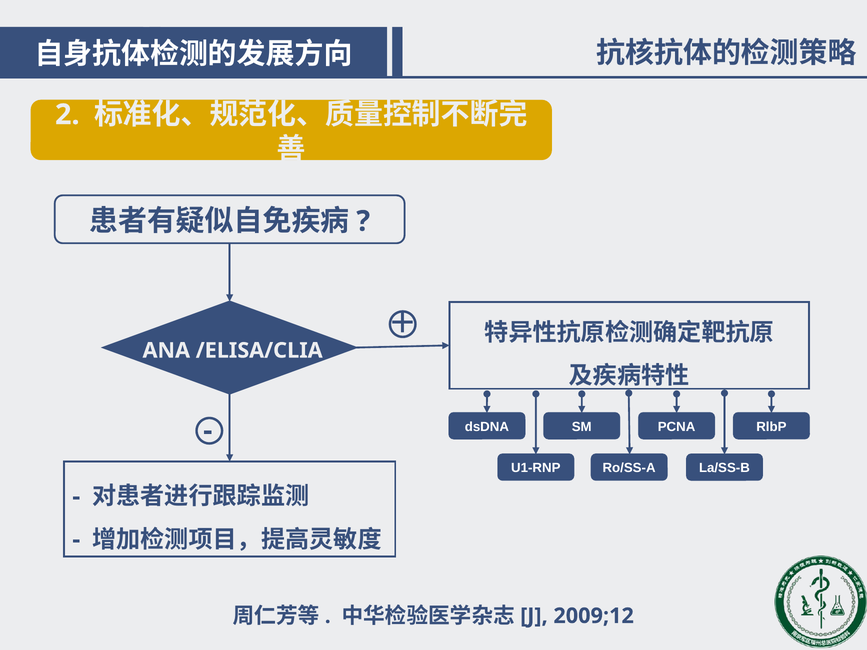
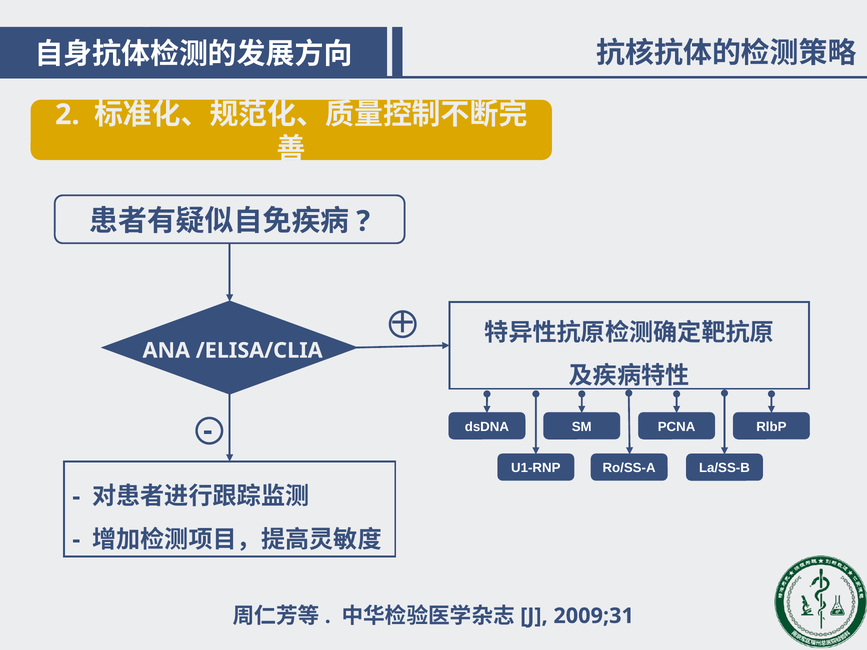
2009;12: 2009;12 -> 2009;31
